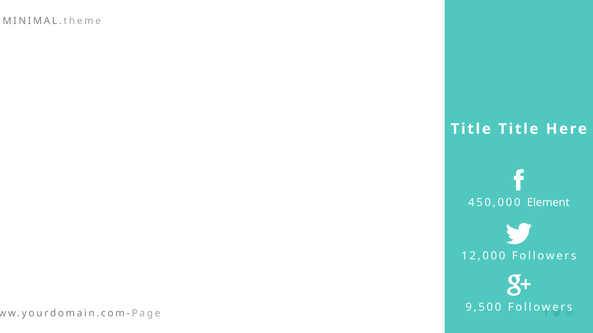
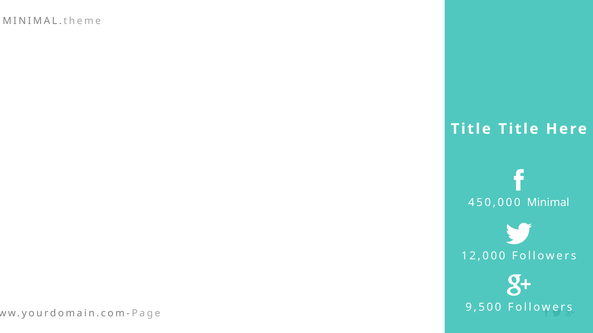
Element: Element -> Minimal
